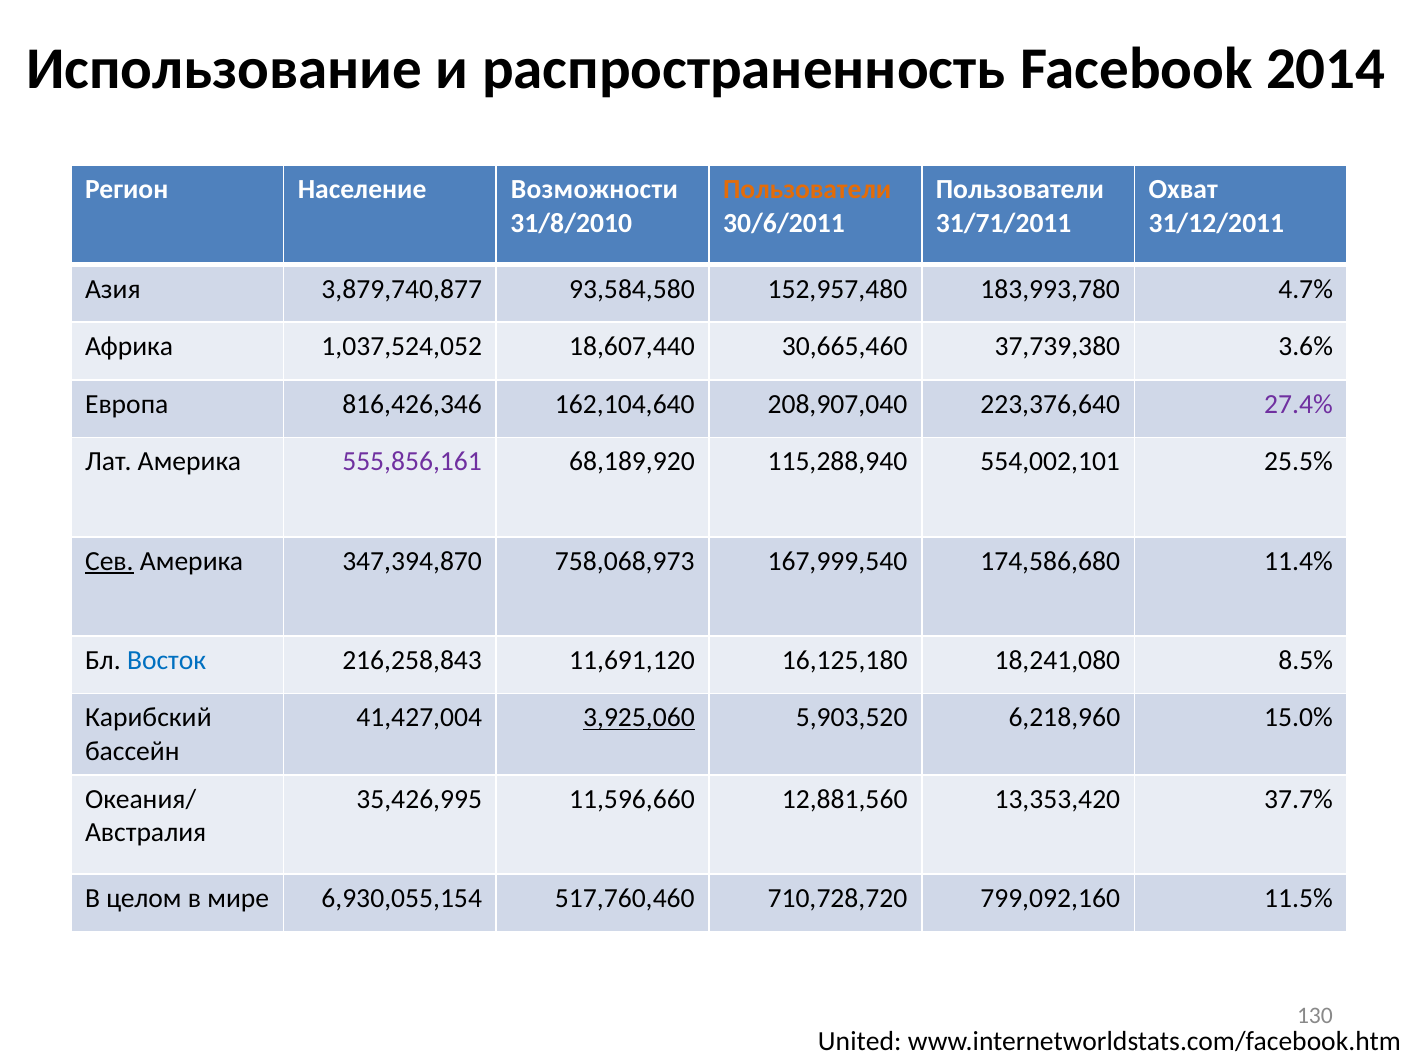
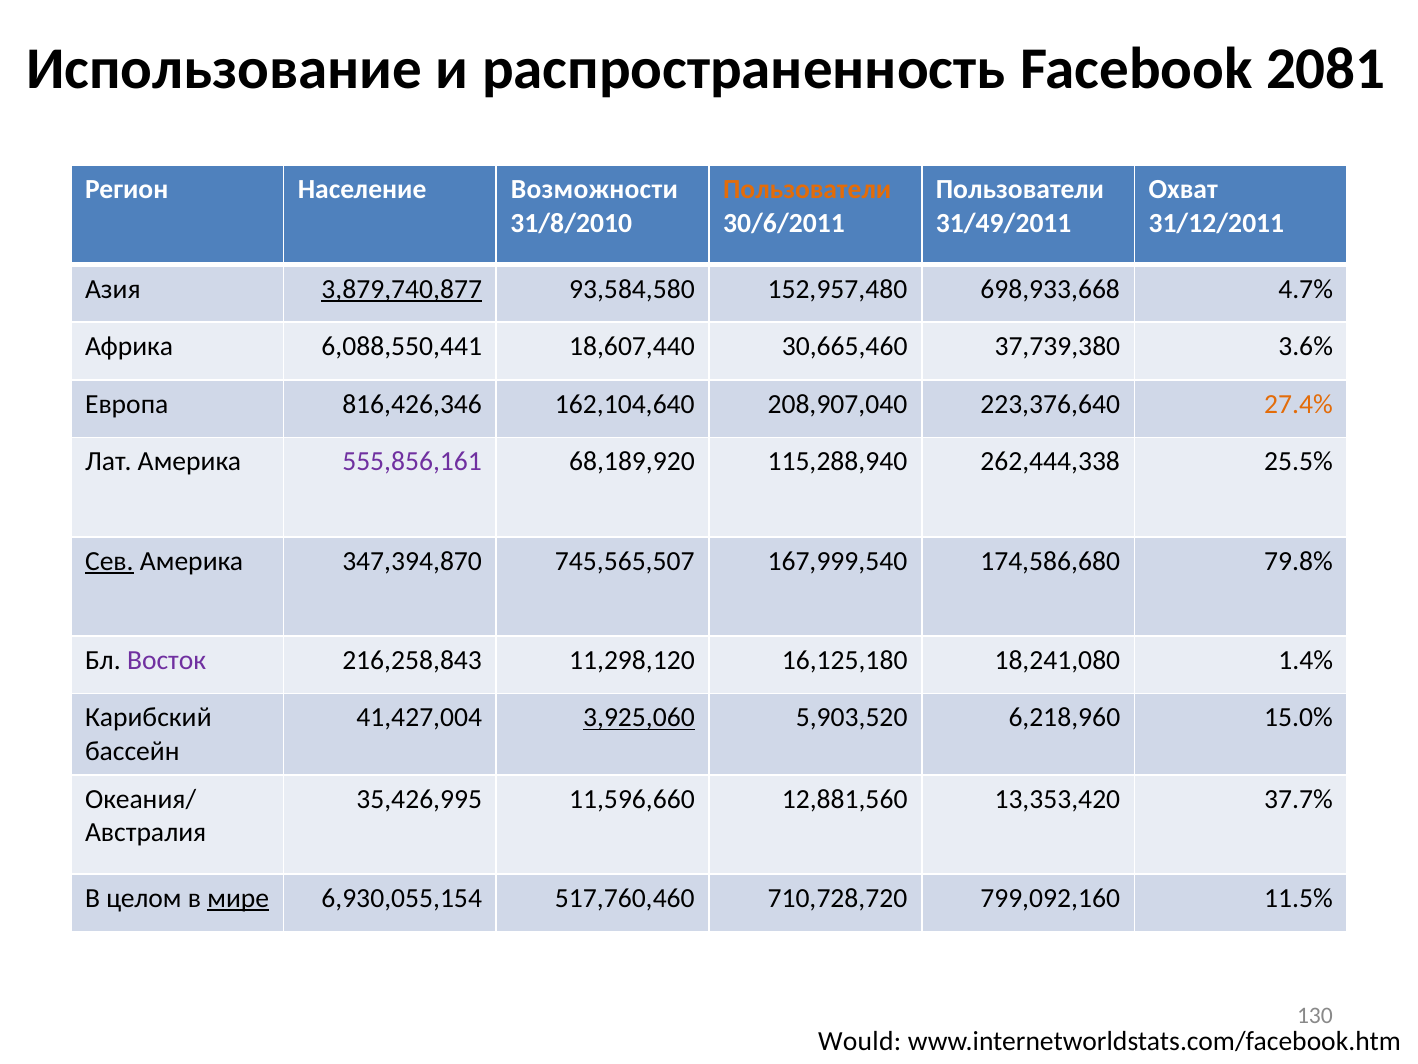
2014: 2014 -> 2081
31/71/2011: 31/71/2011 -> 31/49/2011
3,879,740,877 underline: none -> present
183,993,780: 183,993,780 -> 698,933,668
1,037,524,052: 1,037,524,052 -> 6,088,550,441
27.4% colour: purple -> orange
554,002,101: 554,002,101 -> 262,444,338
758,068,973: 758,068,973 -> 745,565,507
11.4%: 11.4% -> 79.8%
Восток colour: blue -> purple
11,691,120: 11,691,120 -> 11,298,120
8.5%: 8.5% -> 1.4%
мире underline: none -> present
United: United -> Would
